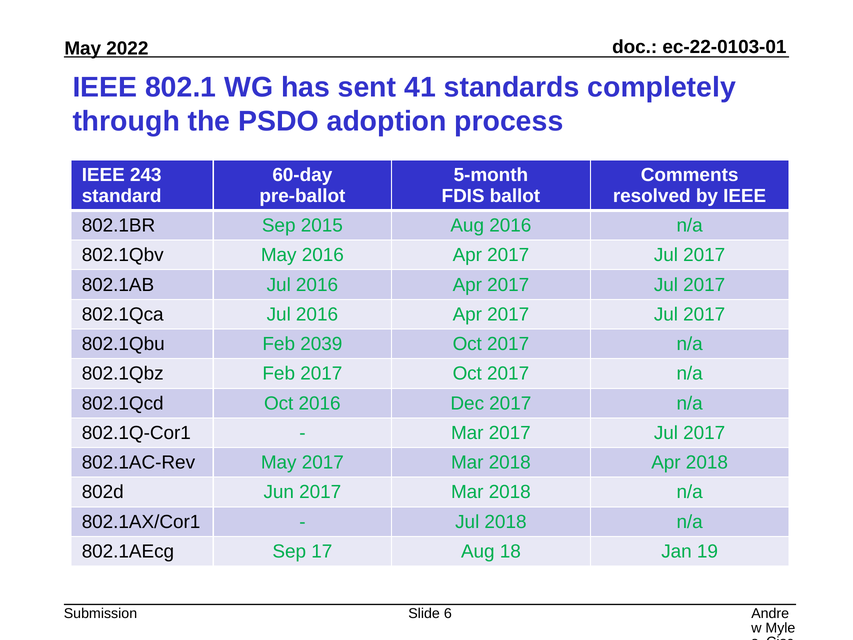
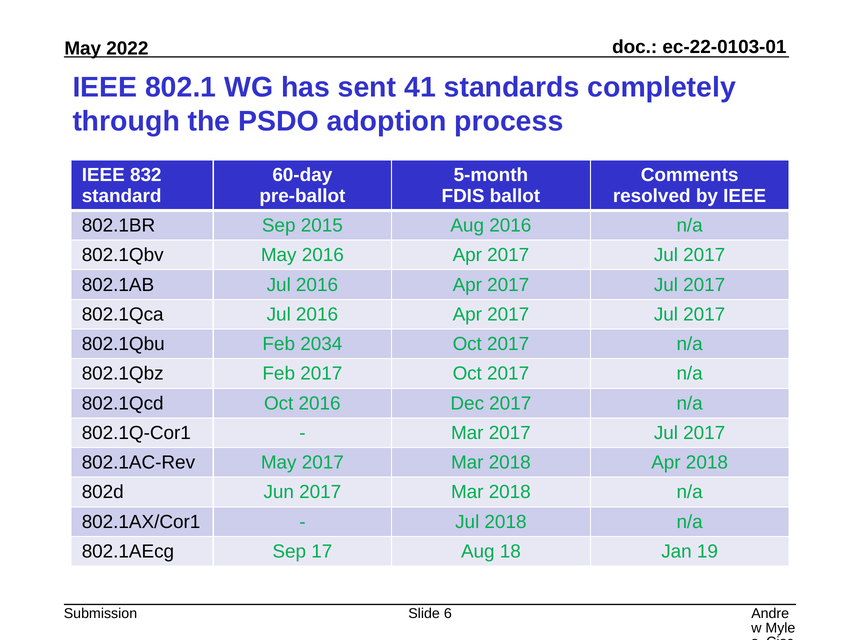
243: 243 -> 832
2039: 2039 -> 2034
